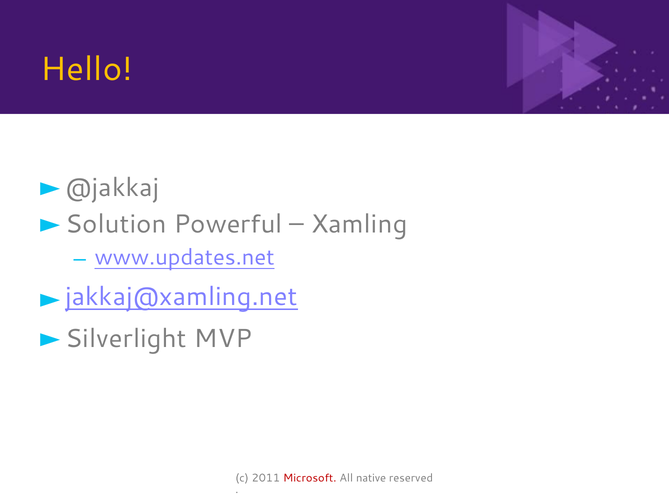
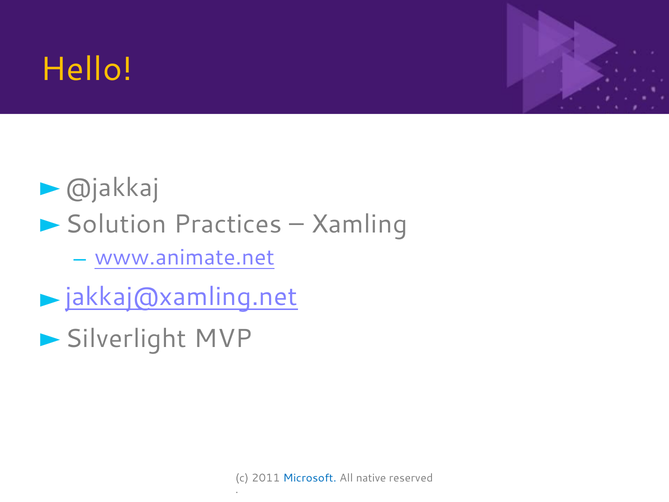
Powerful: Powerful -> Practices
www.updates.net: www.updates.net -> www.animate.net
Microsoft colour: red -> blue
